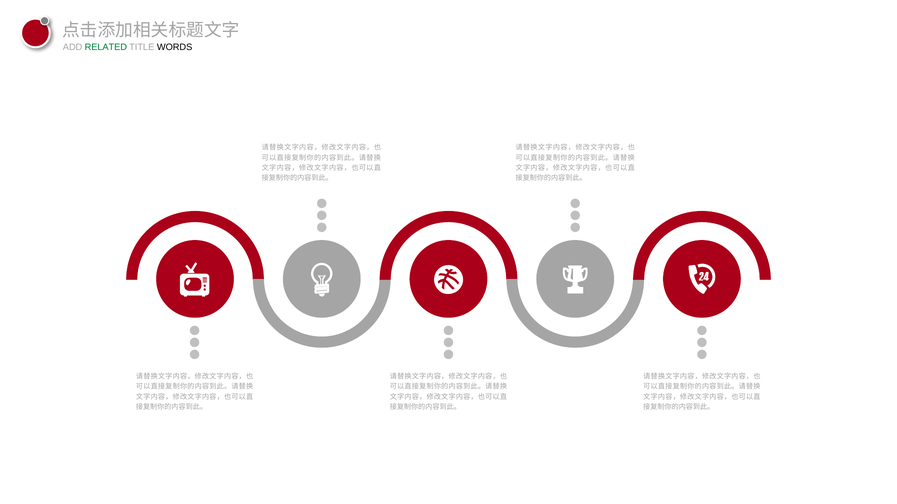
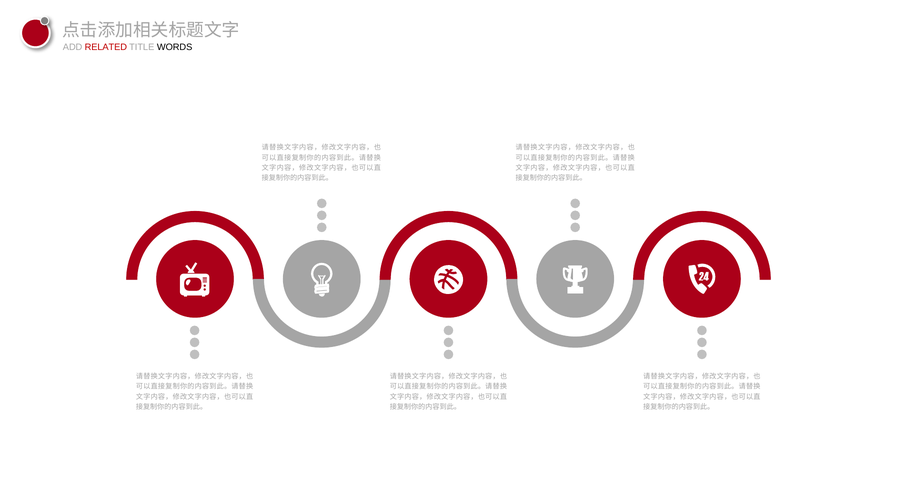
RELATED colour: green -> red
